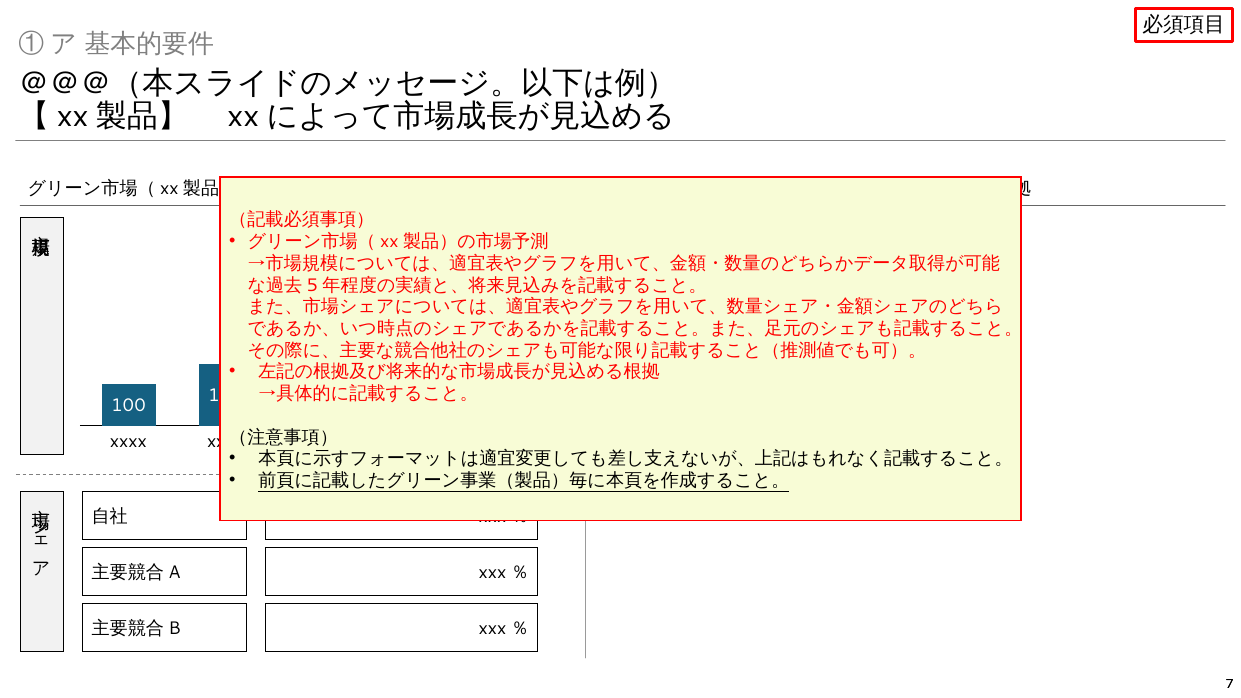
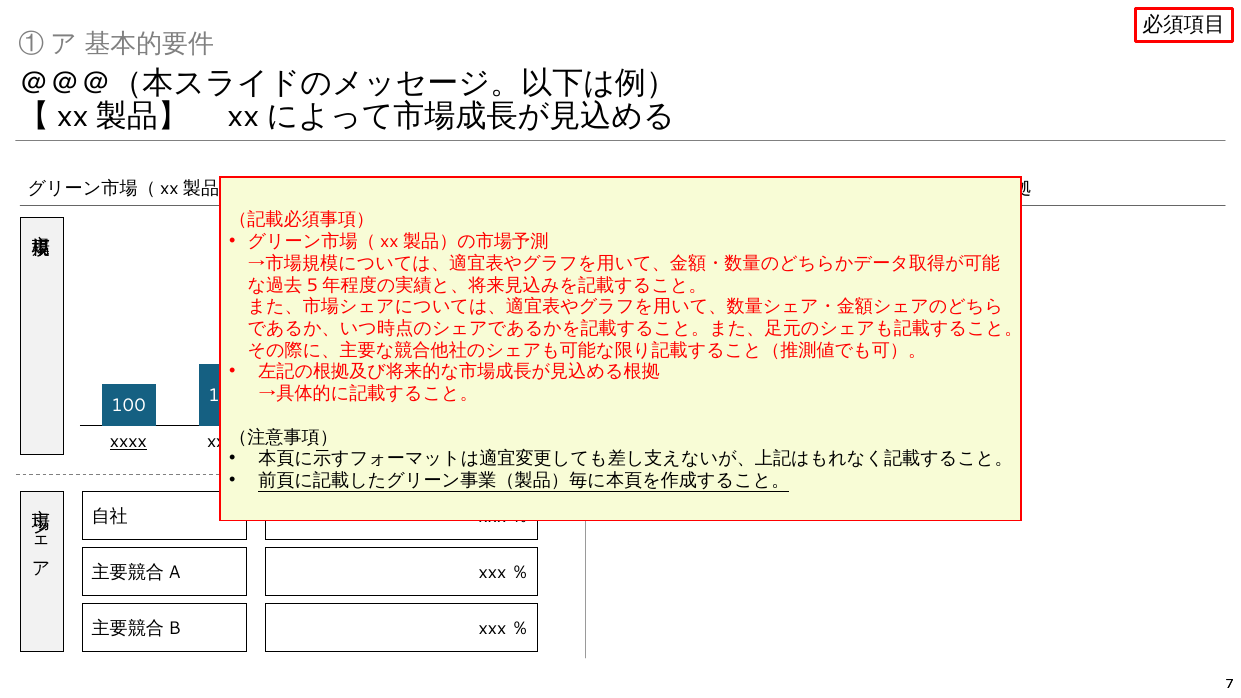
xxxx at (128, 442) underline: none -> present
